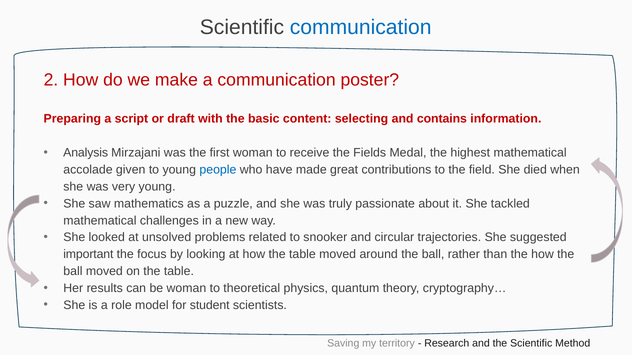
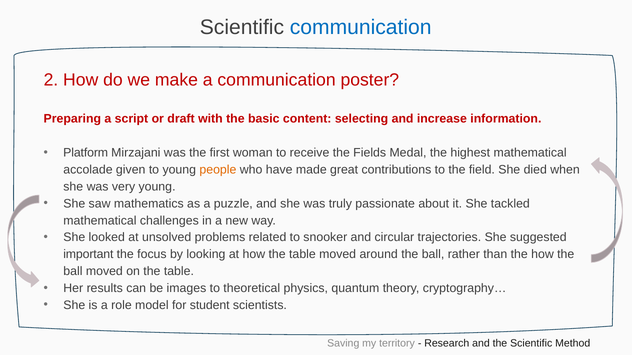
contains: contains -> increase
Analysis: Analysis -> Platform
people colour: blue -> orange
be woman: woman -> images
